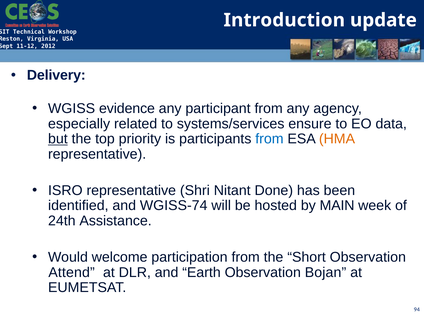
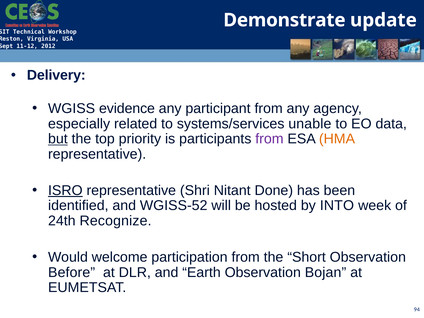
Introduction: Introduction -> Demonstrate
ensure: ensure -> unable
from at (269, 139) colour: blue -> purple
ISRO underline: none -> present
WGISS-74: WGISS-74 -> WGISS-52
MAIN: MAIN -> INTO
Assistance: Assistance -> Recognize
Attend: Attend -> Before
